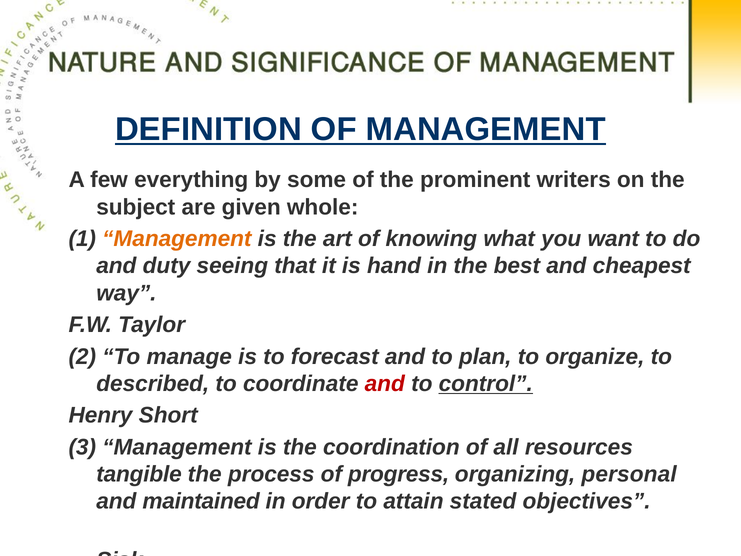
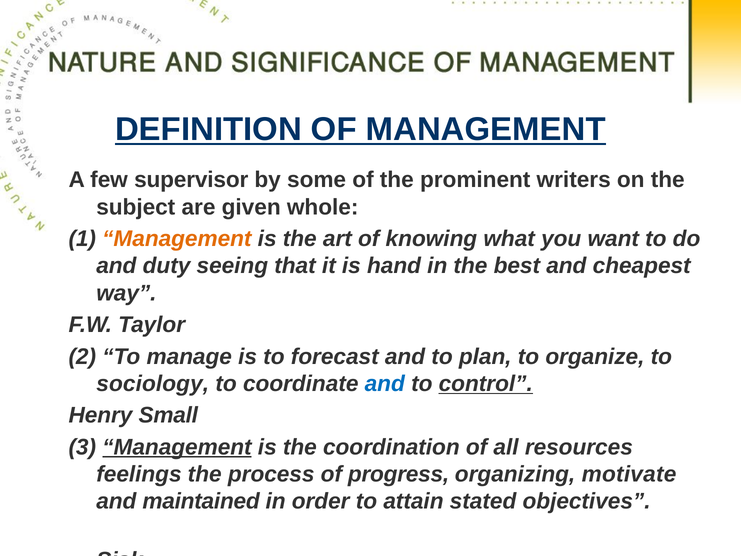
everything: everything -> supervisor
described: described -> sociology
and at (385, 384) colour: red -> blue
Short: Short -> Small
Management at (177, 447) underline: none -> present
tangible: tangible -> feelings
personal: personal -> motivate
